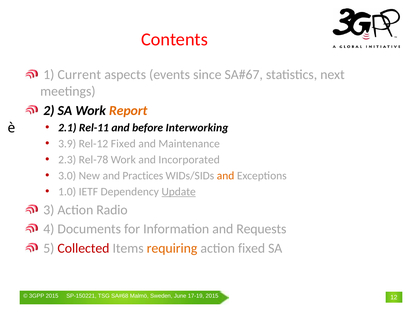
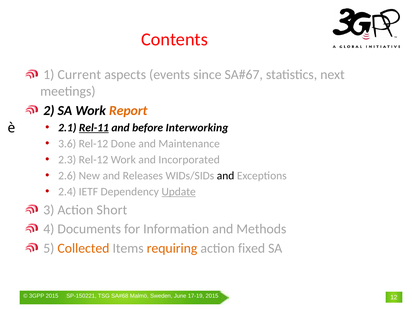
Rel-11 underline: none -> present
3.9: 3.9 -> 3.6
Rel-12 Fixed: Fixed -> Done
2.3 Rel-78: Rel-78 -> Rel-12
3.0: 3.0 -> 2.6
Practices: Practices -> Releases
and at (226, 176) colour: orange -> black
1.0: 1.0 -> 2.4
Radio: Radio -> Short
Requests: Requests -> Methods
Collected colour: red -> orange
